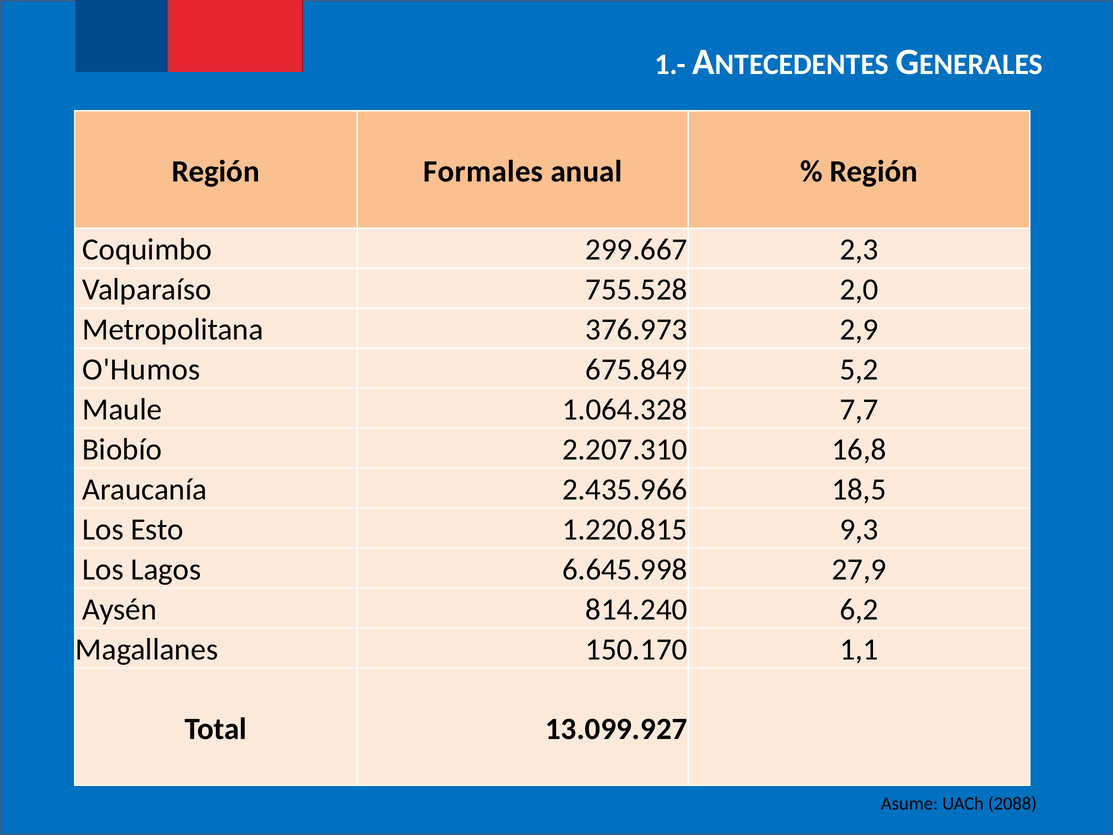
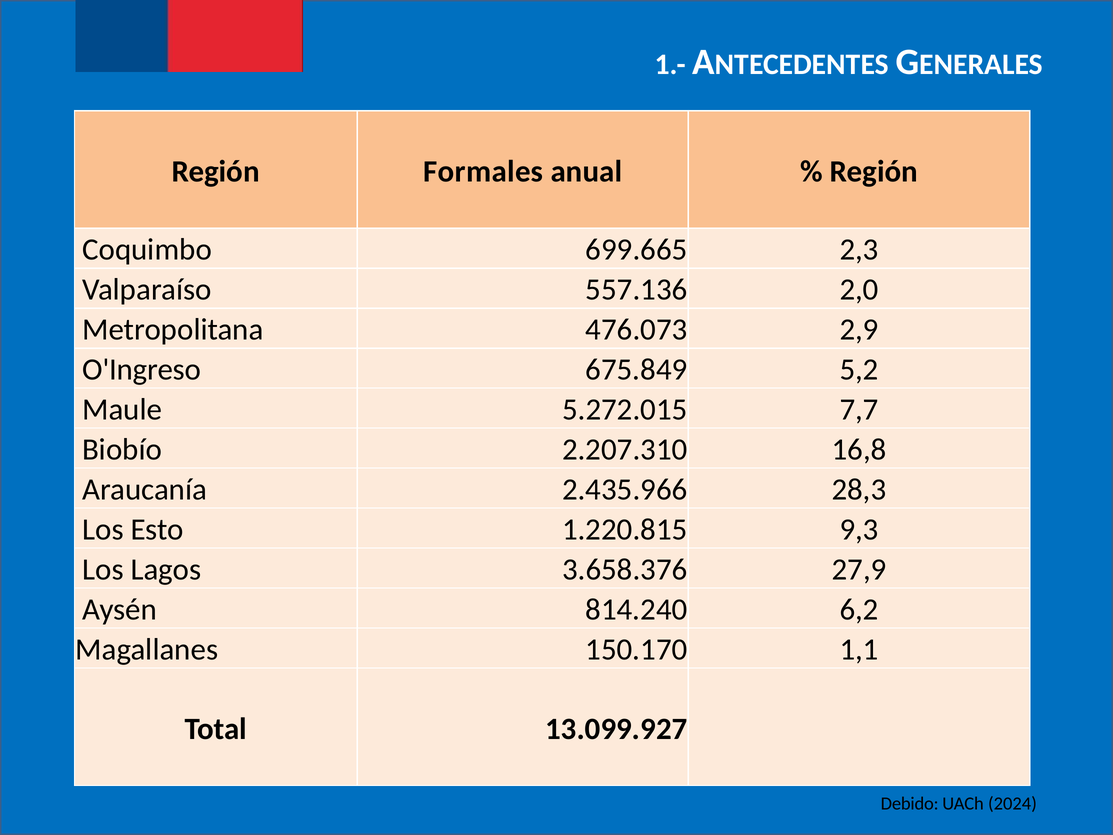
299.667: 299.667 -> 699.665
755.528: 755.528 -> 557.136
376.973: 376.973 -> 476.073
O'Humos: O'Humos -> O'Ingreso
1.064.328: 1.064.328 -> 5.272.015
18,5: 18,5 -> 28,3
6.645.998: 6.645.998 -> 3.658.376
Asume: Asume -> Debido
2088: 2088 -> 2024
